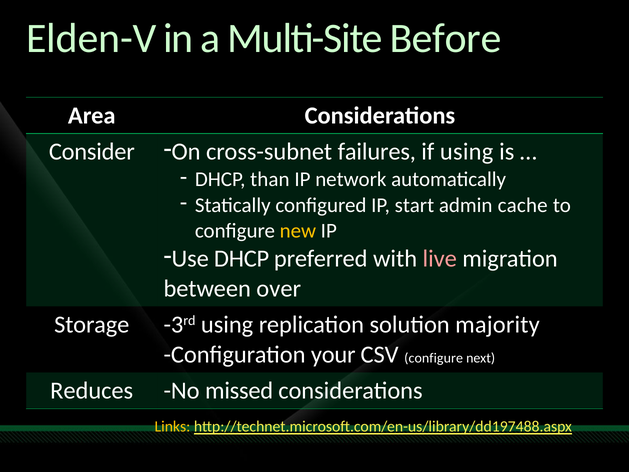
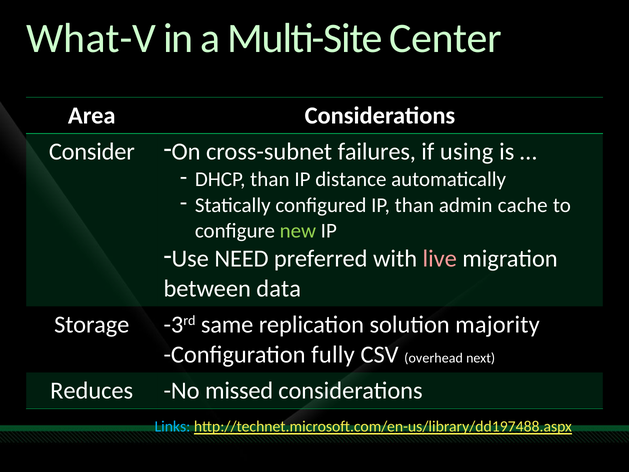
Elden-V: Elden-V -> What-V
Before: Before -> Center
network: network -> distance
IP start: start -> than
new colour: yellow -> light green
Use DHCP: DHCP -> NEED
over: over -> data
-3rd using: using -> same
your: your -> fully
CSV configure: configure -> overhead
Links colour: yellow -> light blue
